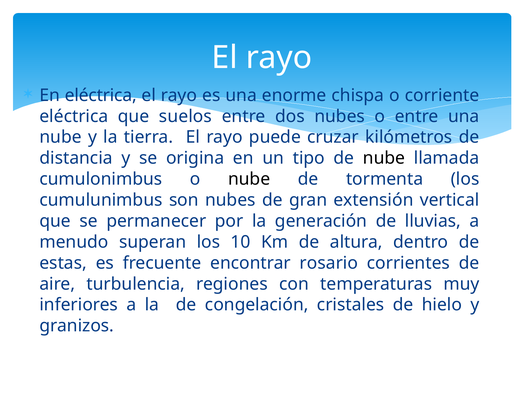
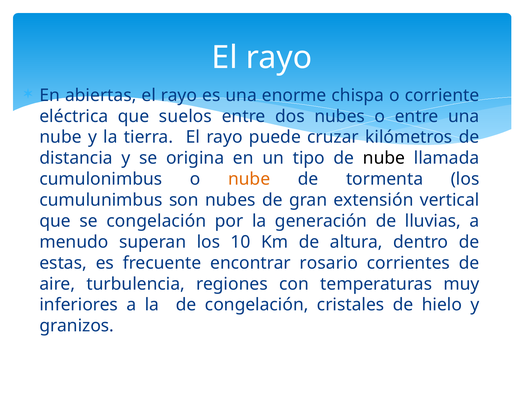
En eléctrica: eléctrica -> abiertas
nube at (249, 179) colour: black -> orange
se permanecer: permanecer -> congelación
